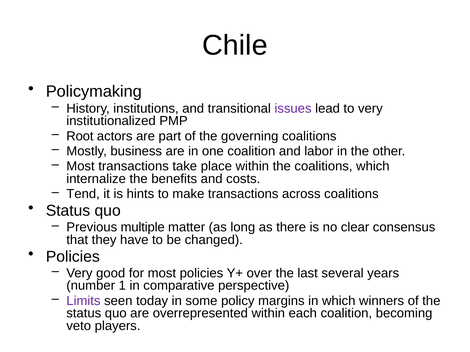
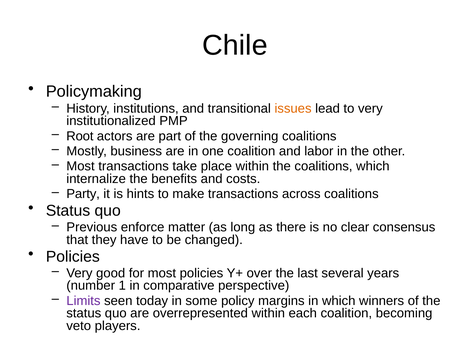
issues colour: purple -> orange
Tend: Tend -> Party
multiple: multiple -> enforce
